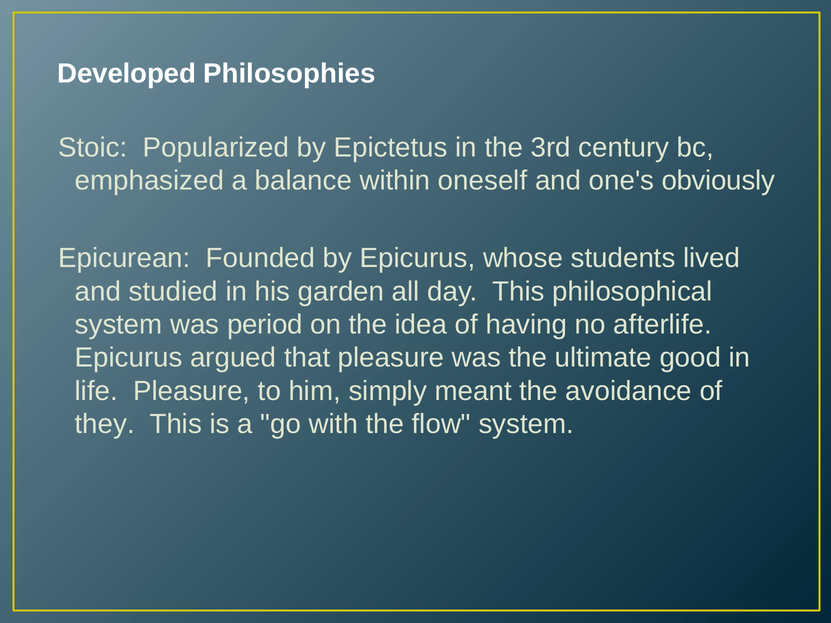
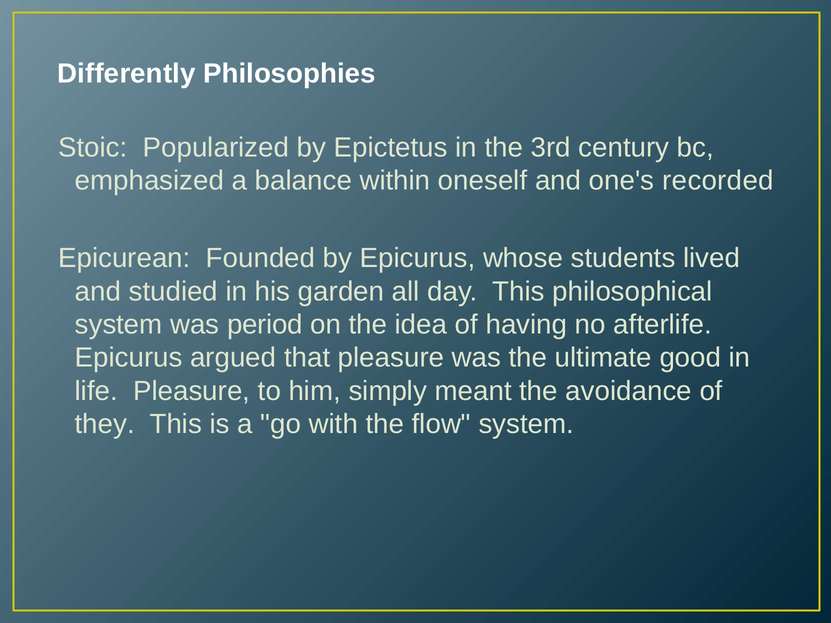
Developed: Developed -> Differently
obviously: obviously -> recorded
